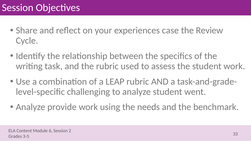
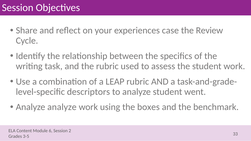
challenging: challenging -> descriptors
Analyze provide: provide -> analyze
needs: needs -> boxes
